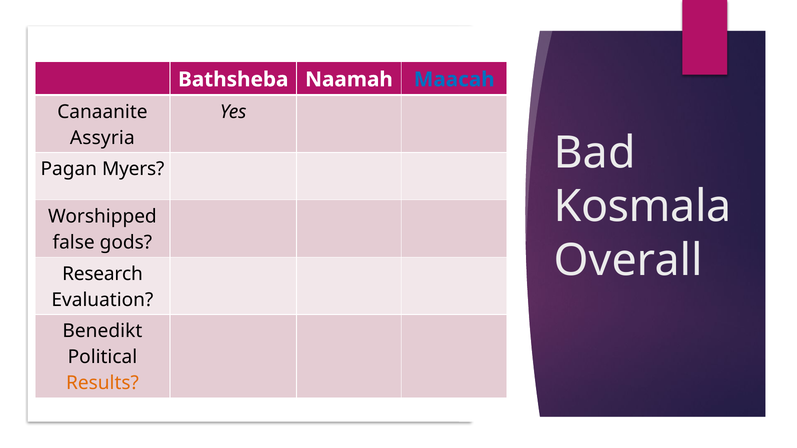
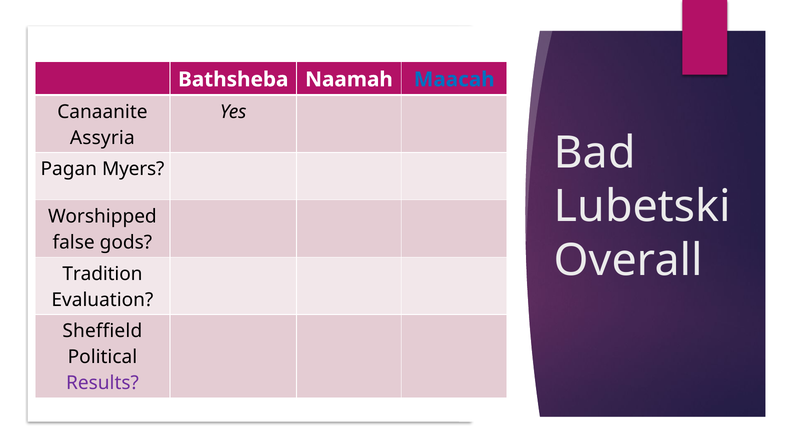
Kosmala: Kosmala -> Lubetski
Research: Research -> Tradition
Benedikt: Benedikt -> Sheffield
Results colour: orange -> purple
